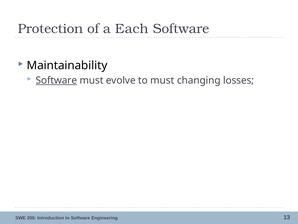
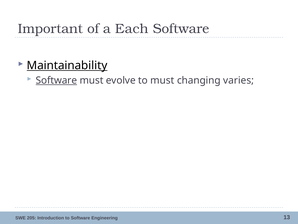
Protection: Protection -> Important
Maintainability underline: none -> present
losses: losses -> varies
